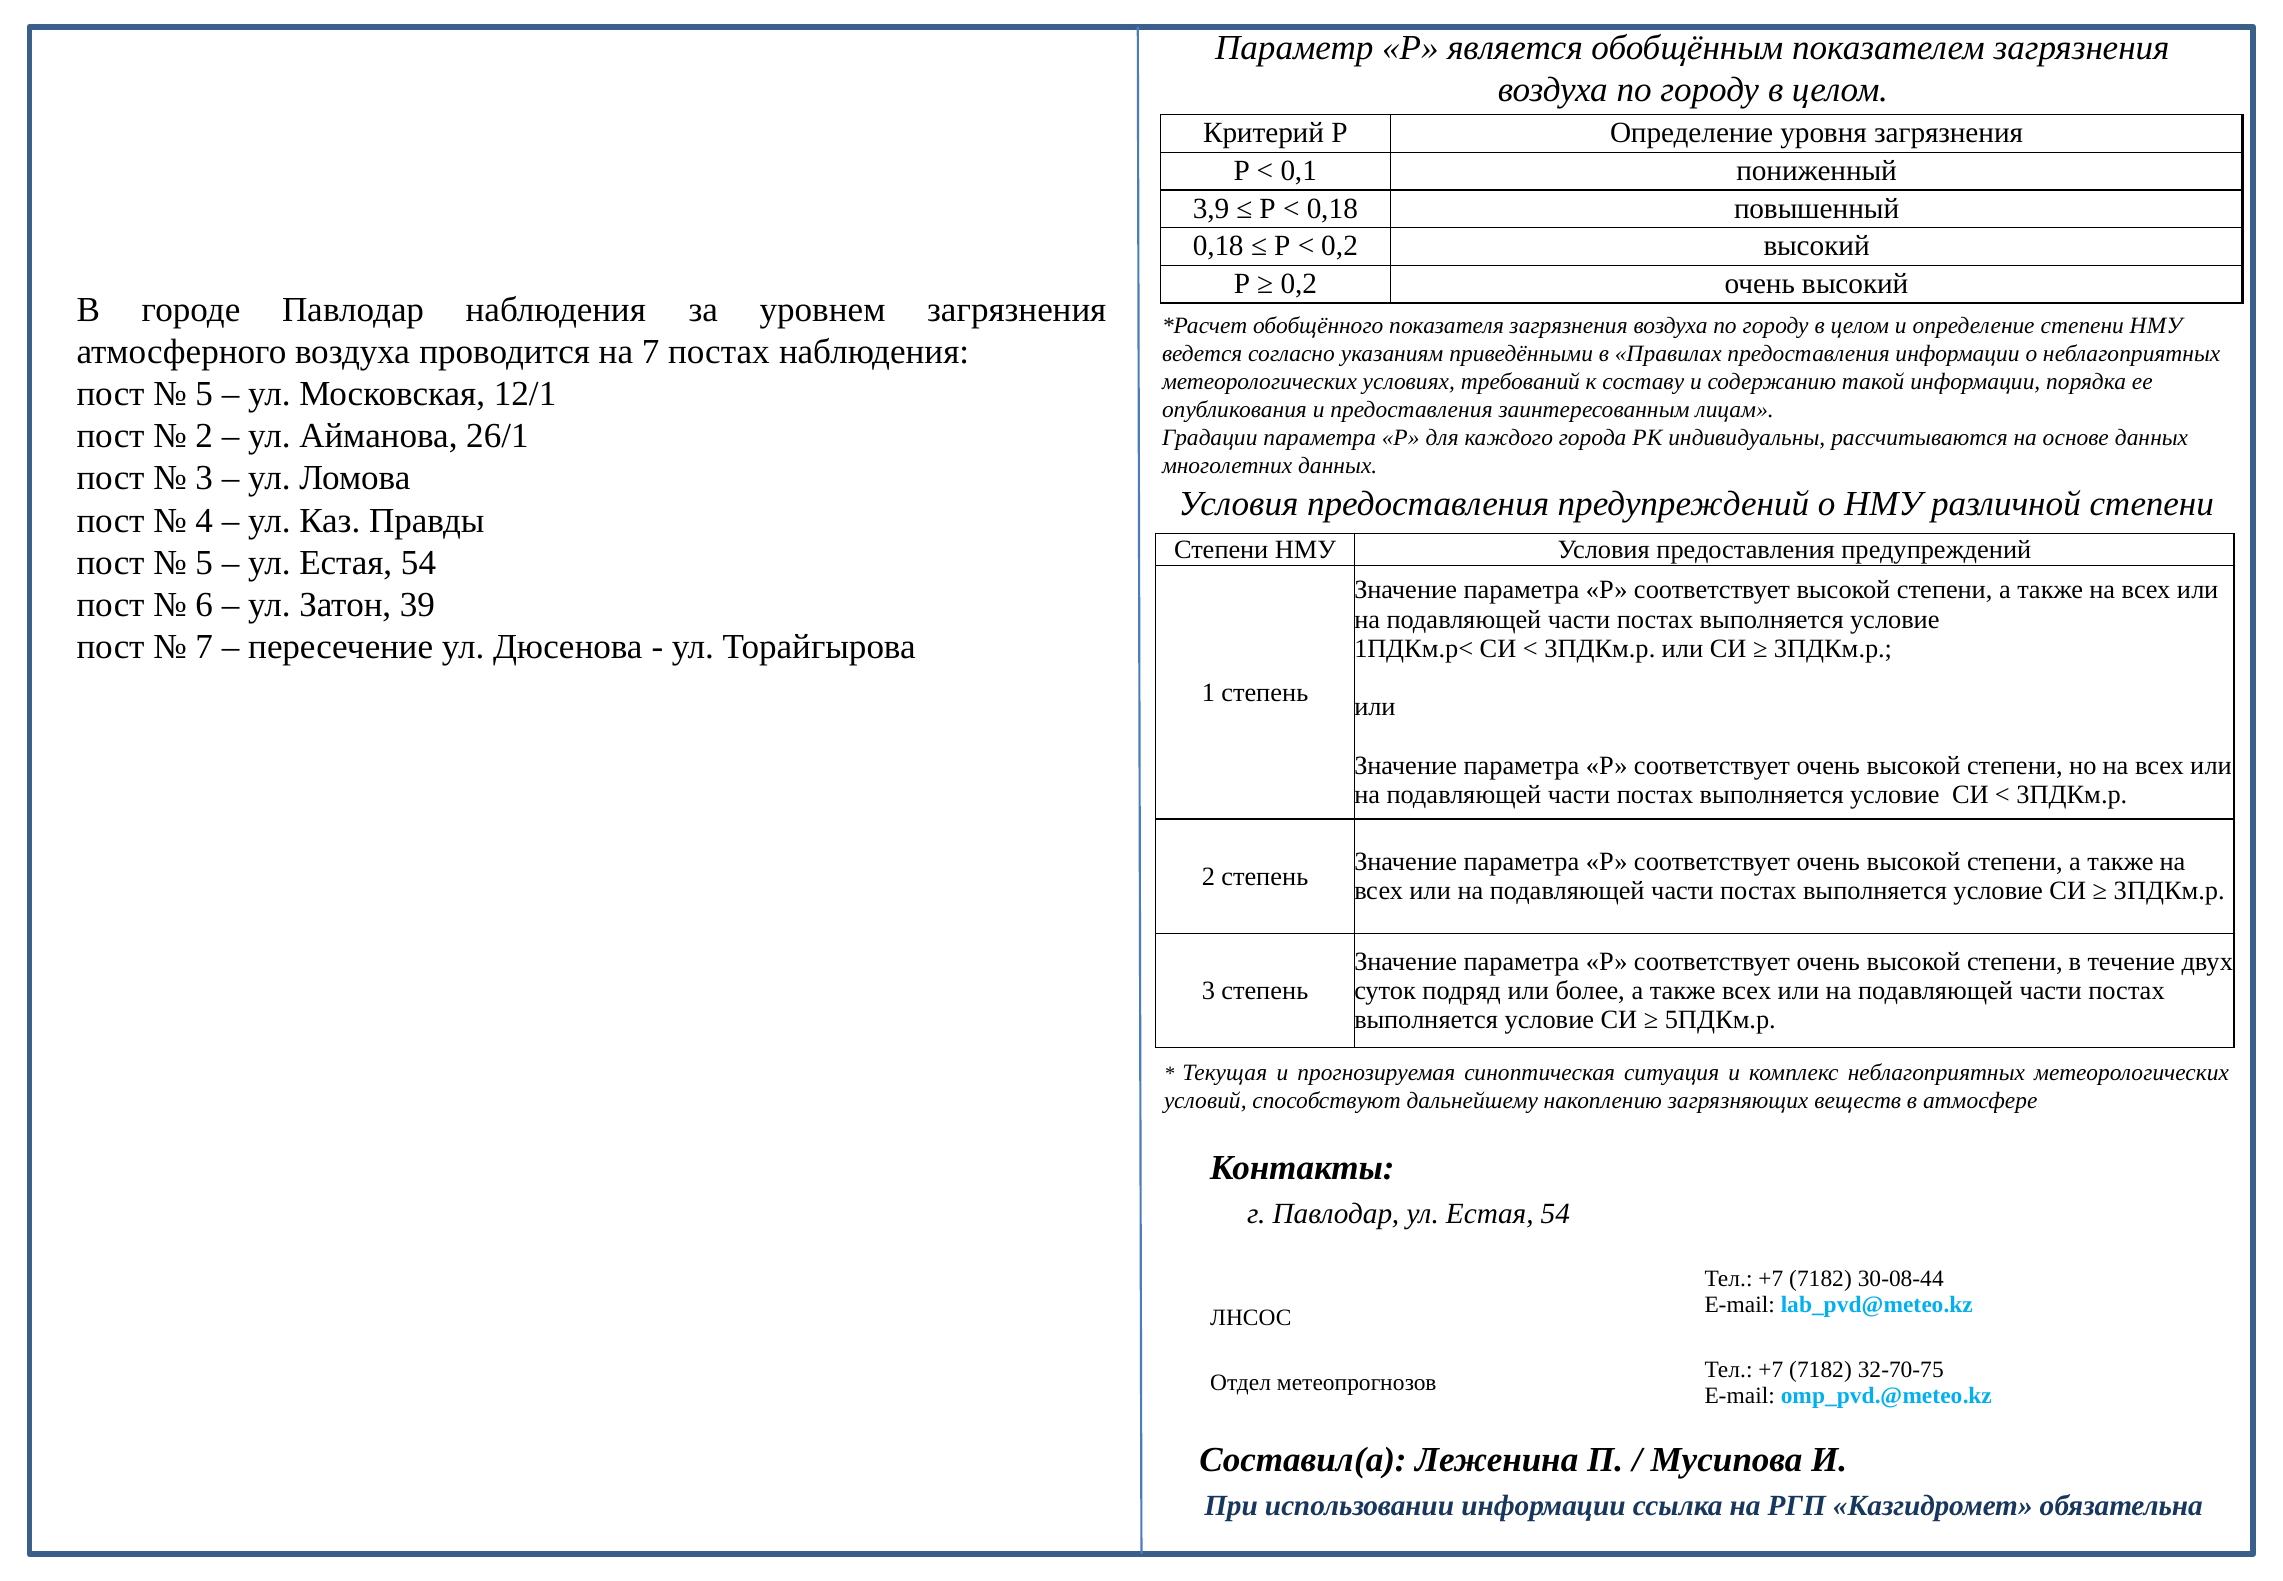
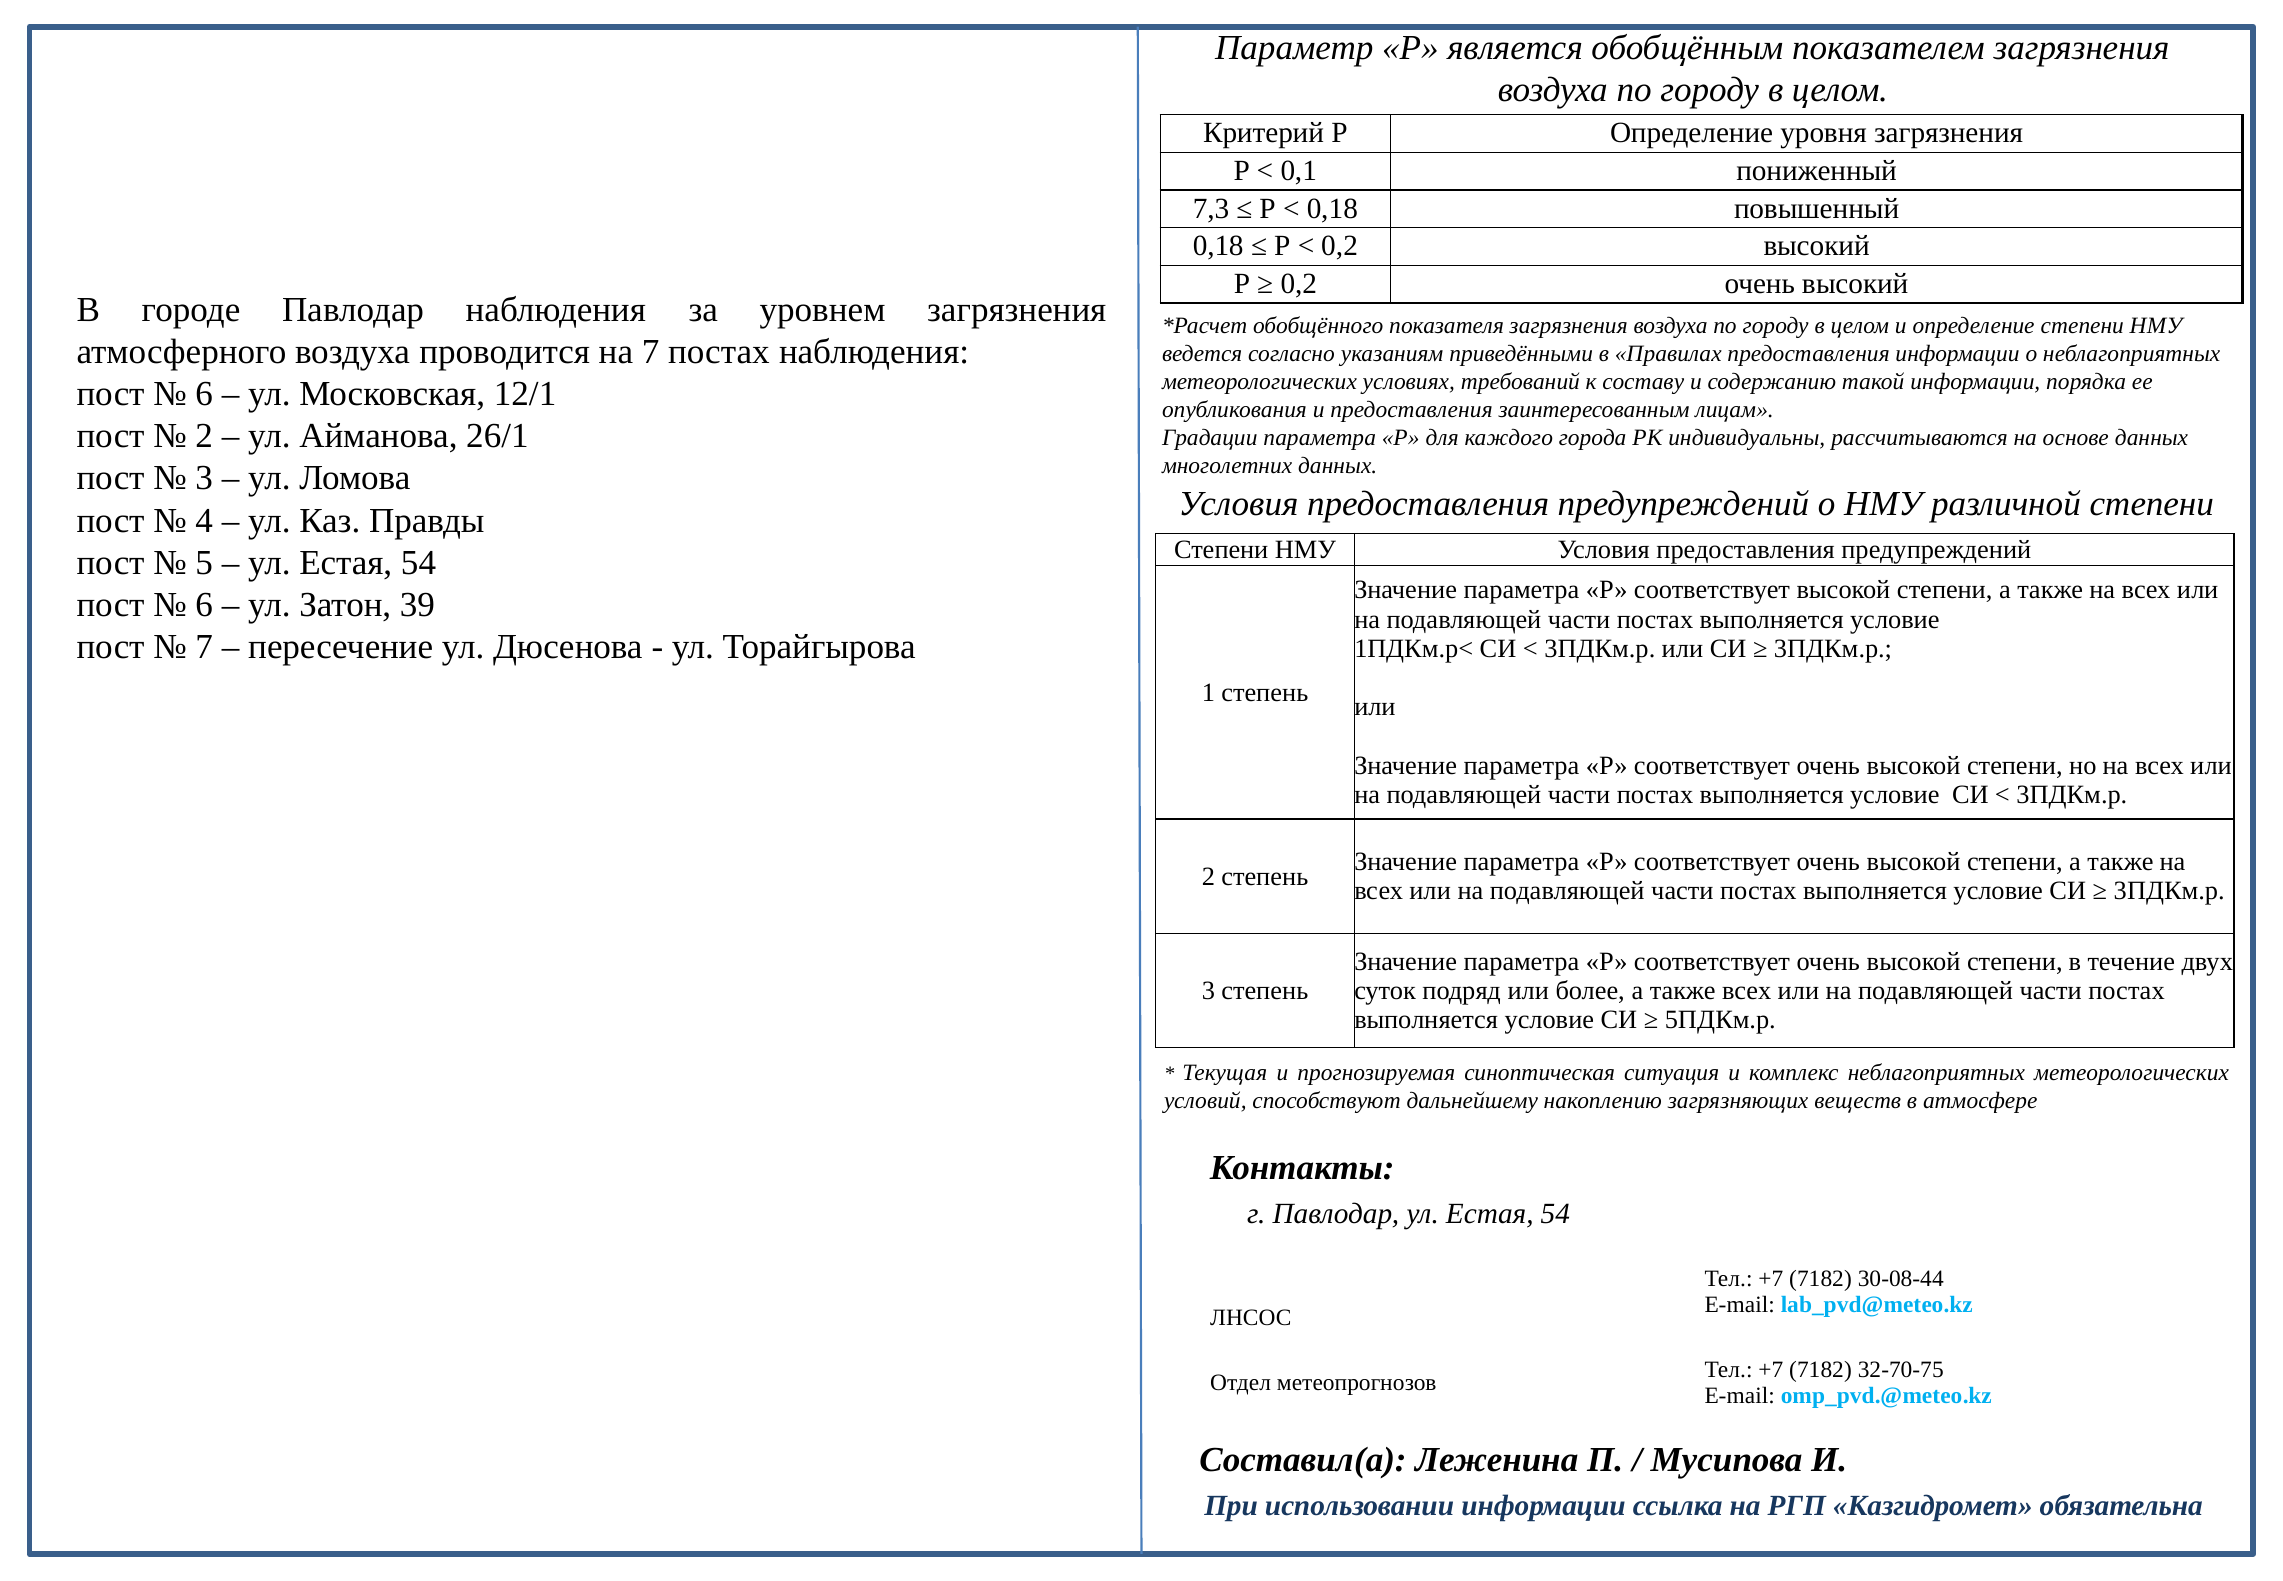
3,9: 3,9 -> 7,3
5 at (204, 394): 5 -> 6
